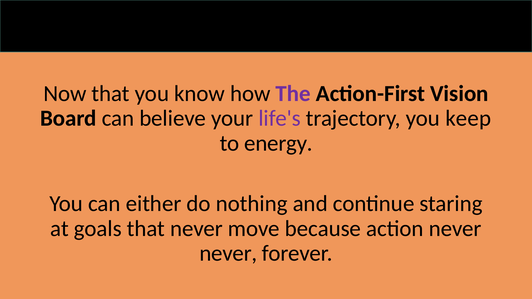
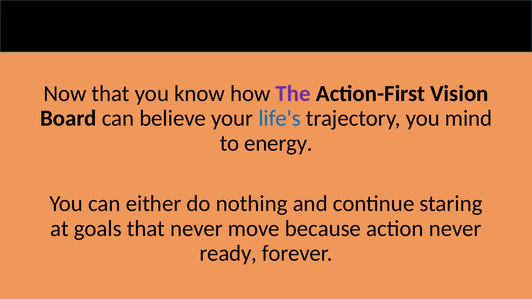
life's colour: purple -> blue
keep: keep -> mind
never at (228, 253): never -> ready
